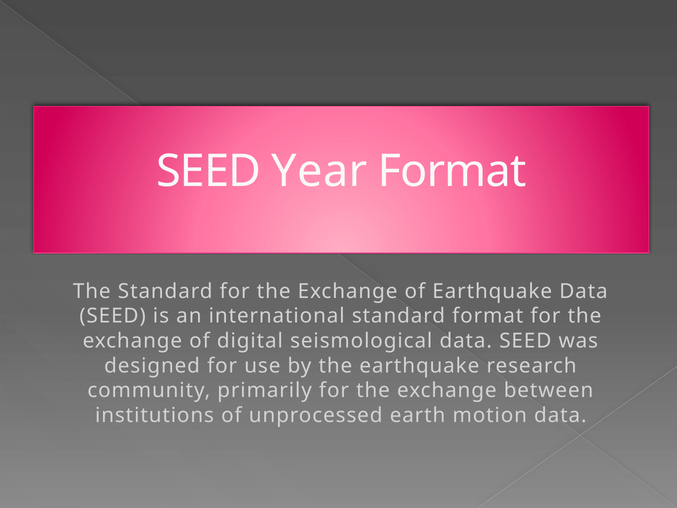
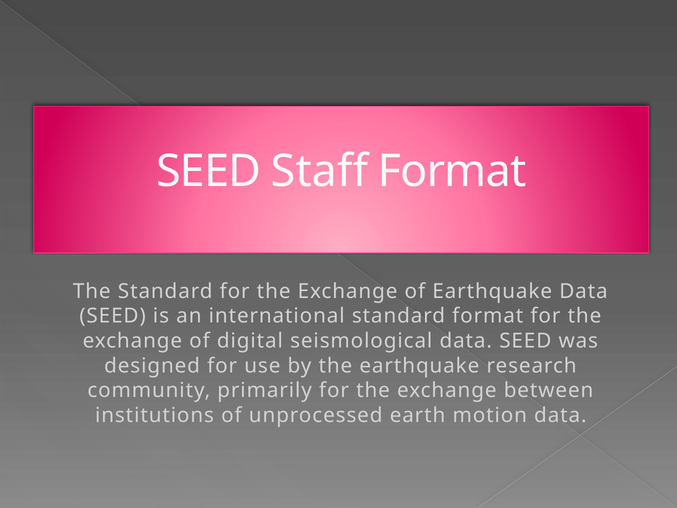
Year: Year -> Staff
